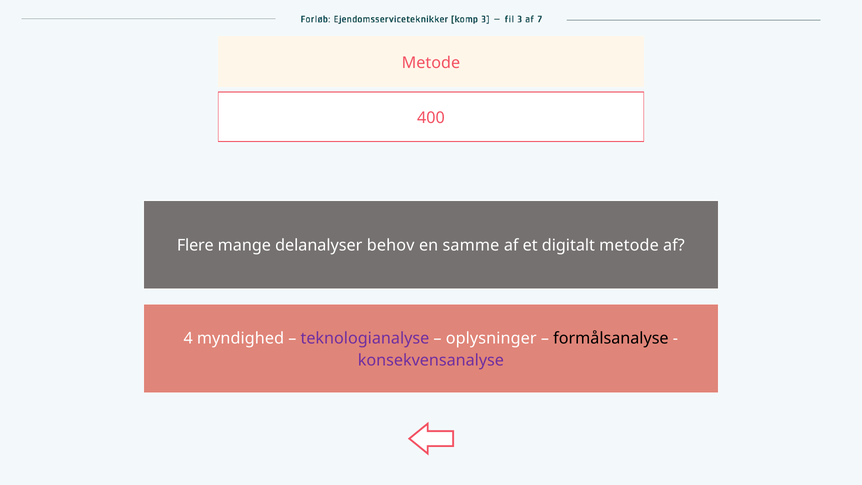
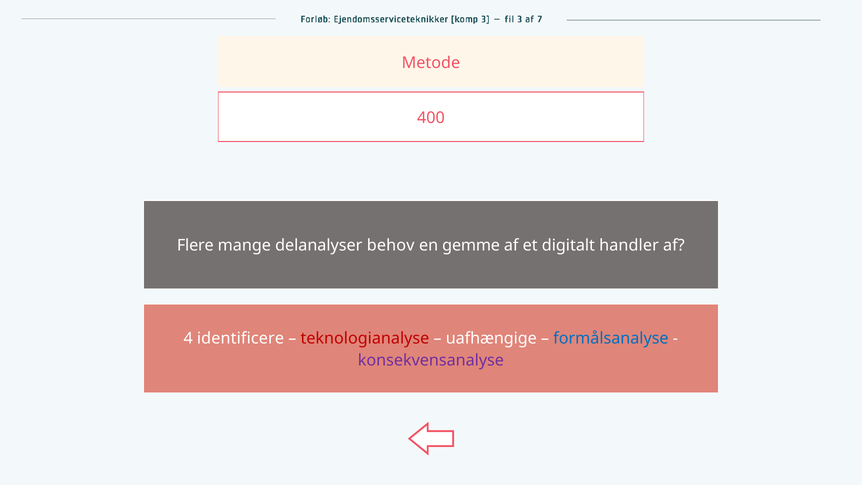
samme: samme -> gemme
digitalt metode: metode -> handler
myndighed: myndighed -> identificere
teknologianalyse colour: purple -> red
oplysninger: oplysninger -> uafhængige
formålsanalyse colour: black -> blue
